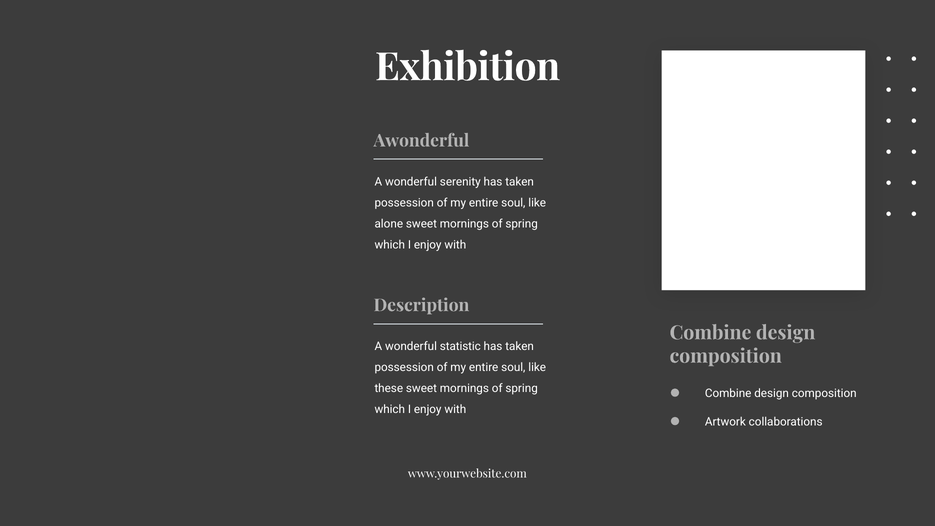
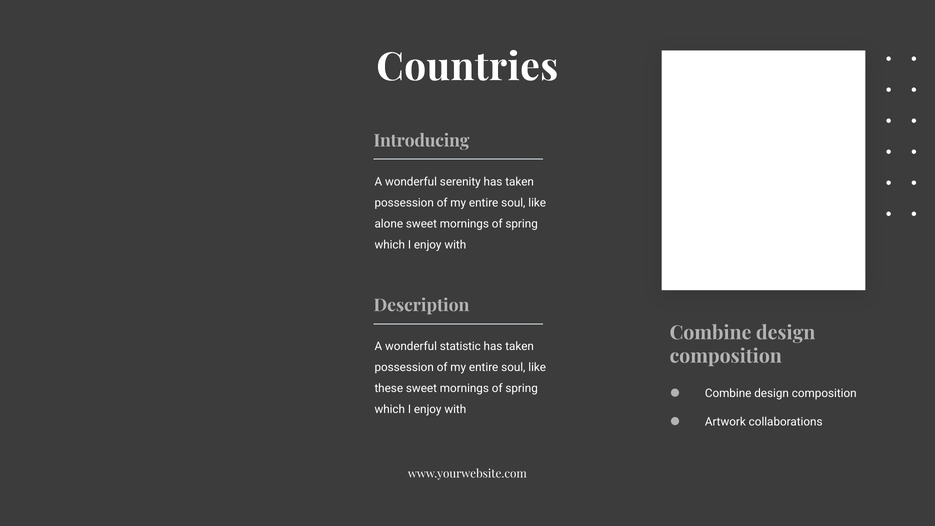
Exhibition: Exhibition -> Countries
Awonderful: Awonderful -> Introducing
